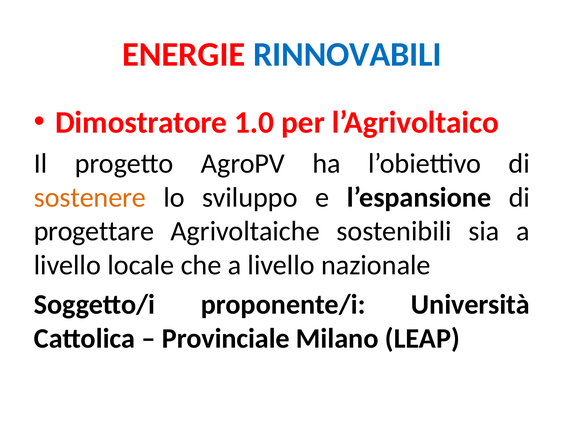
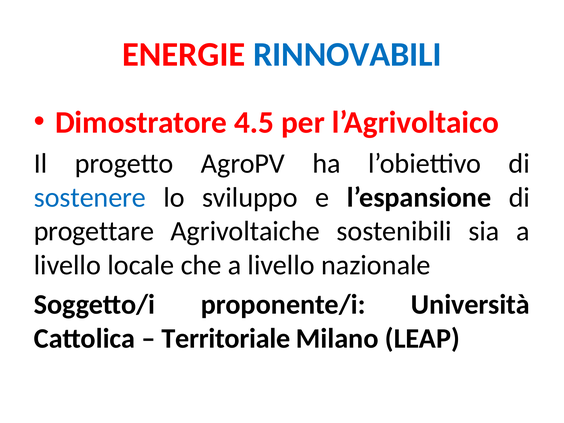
1.0: 1.0 -> 4.5
sostenere colour: orange -> blue
Provinciale: Provinciale -> Territoriale
